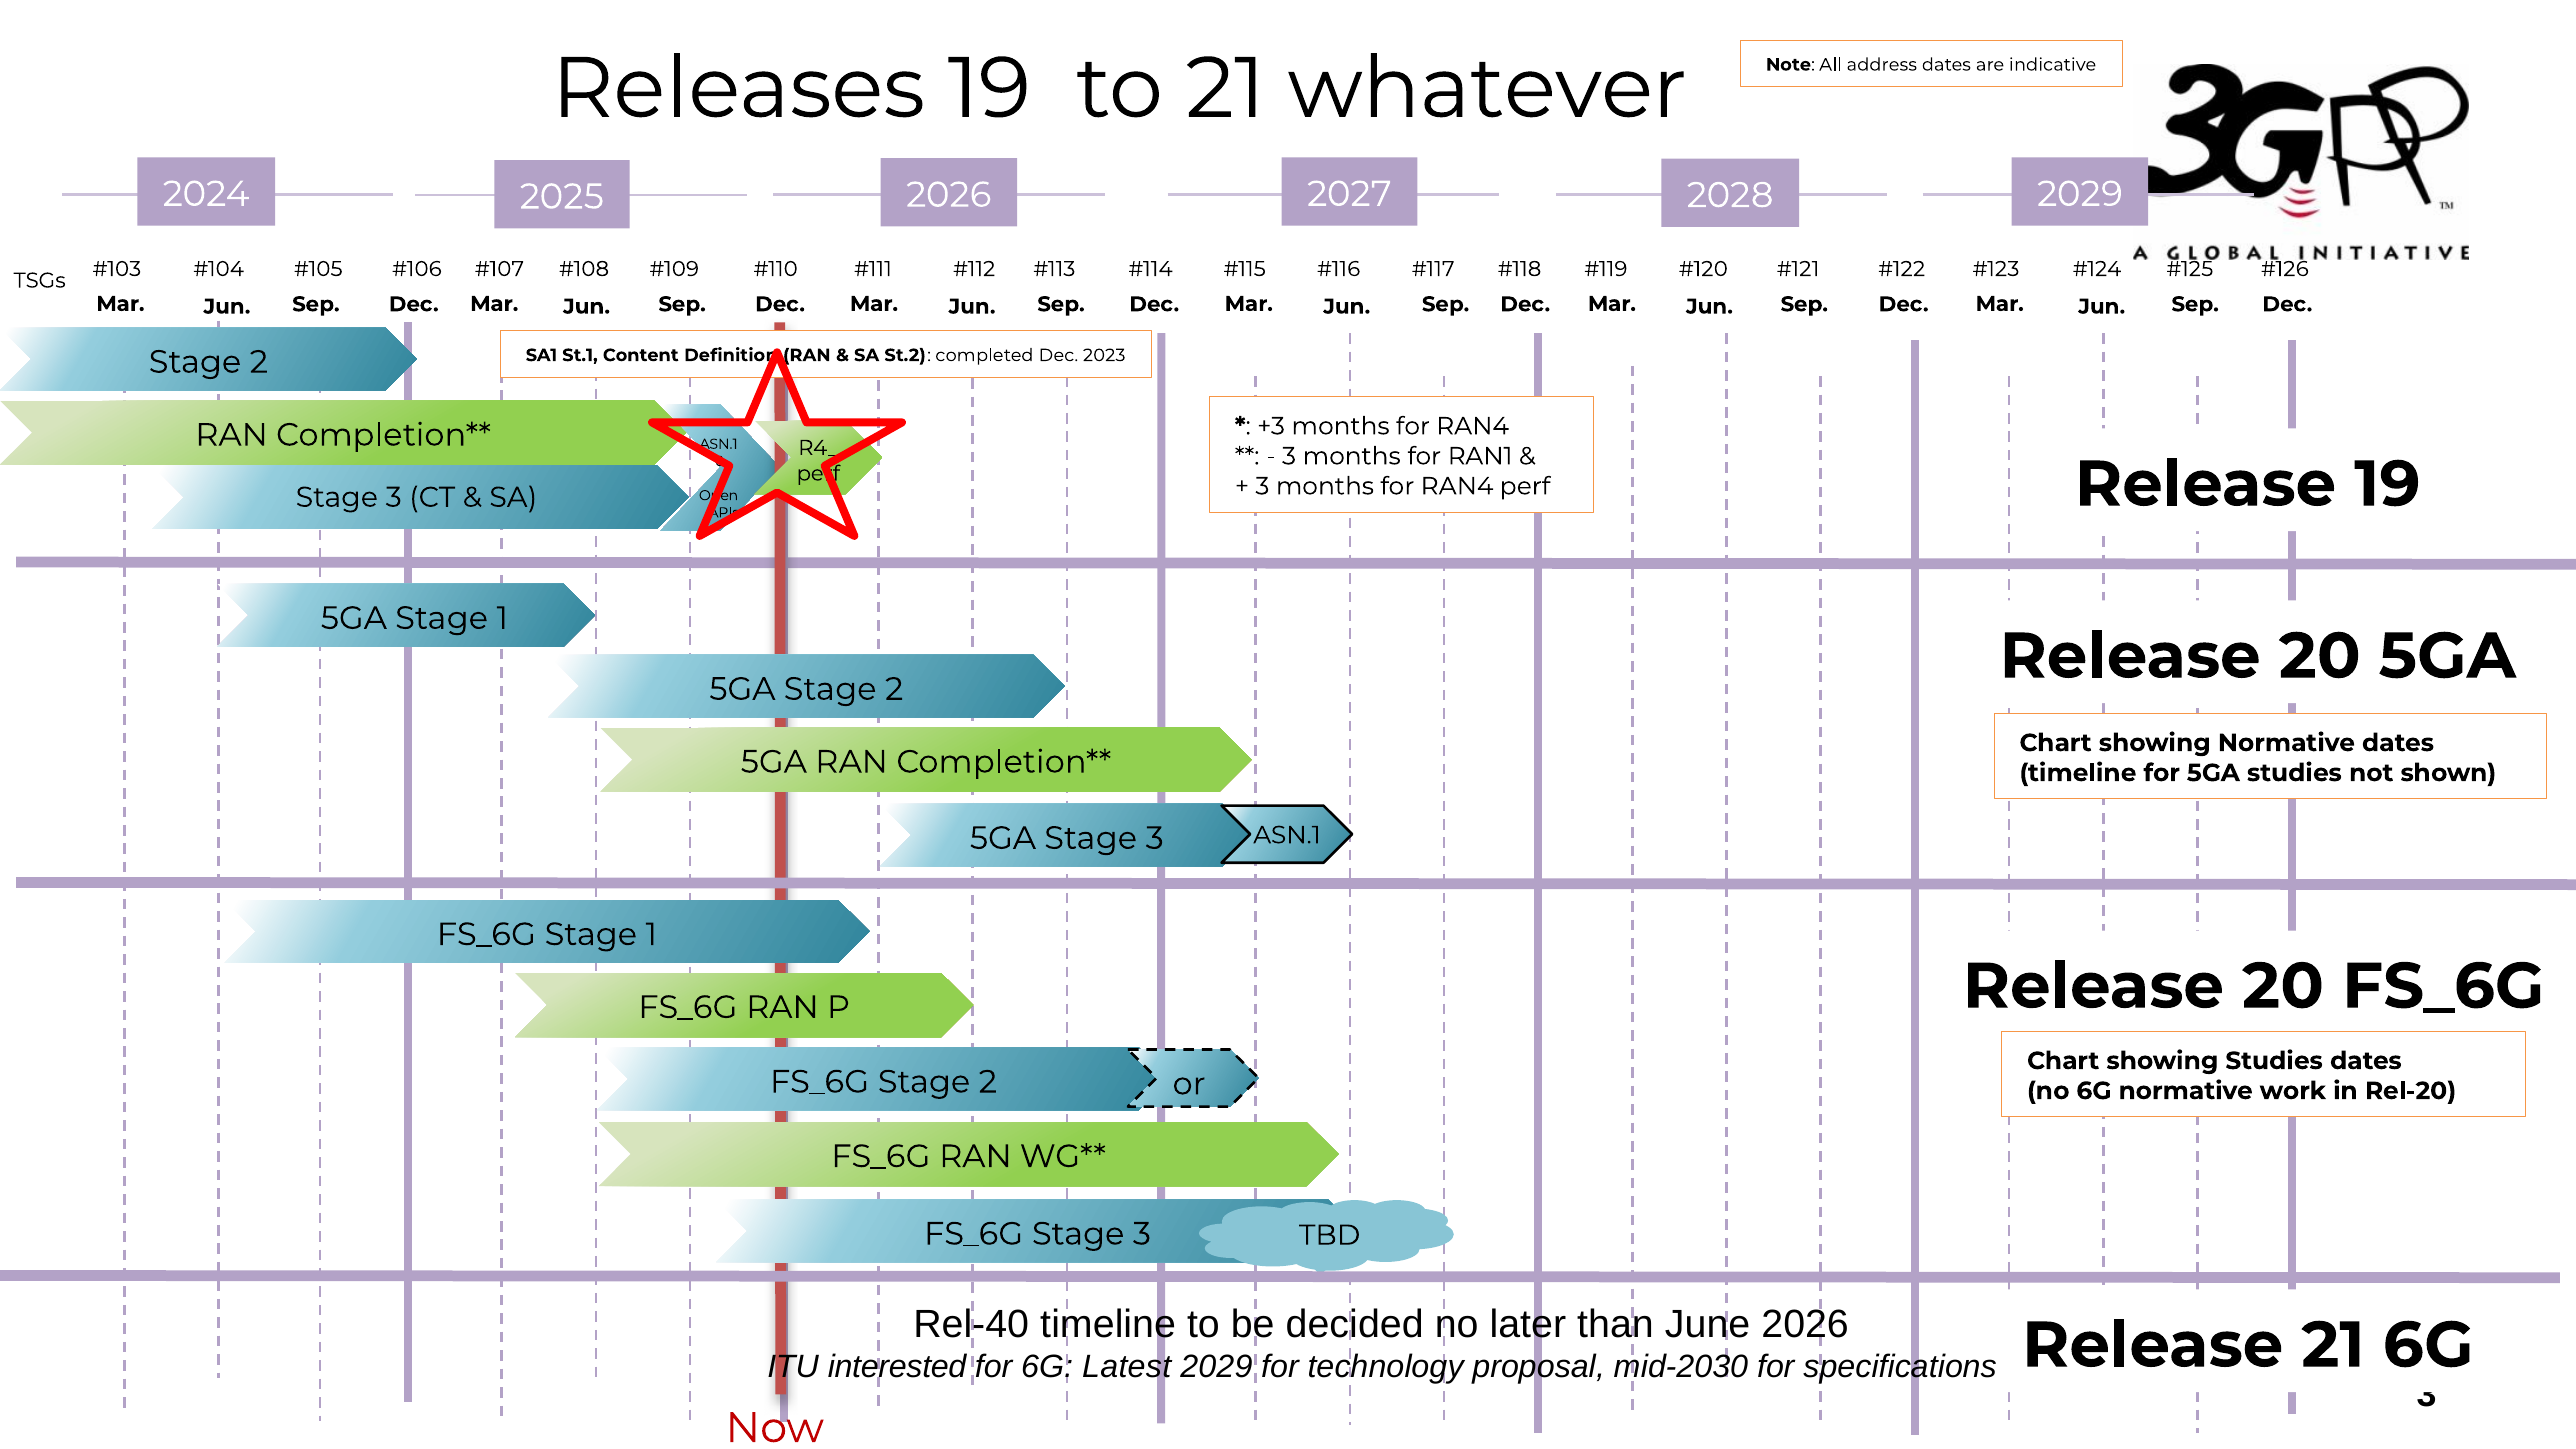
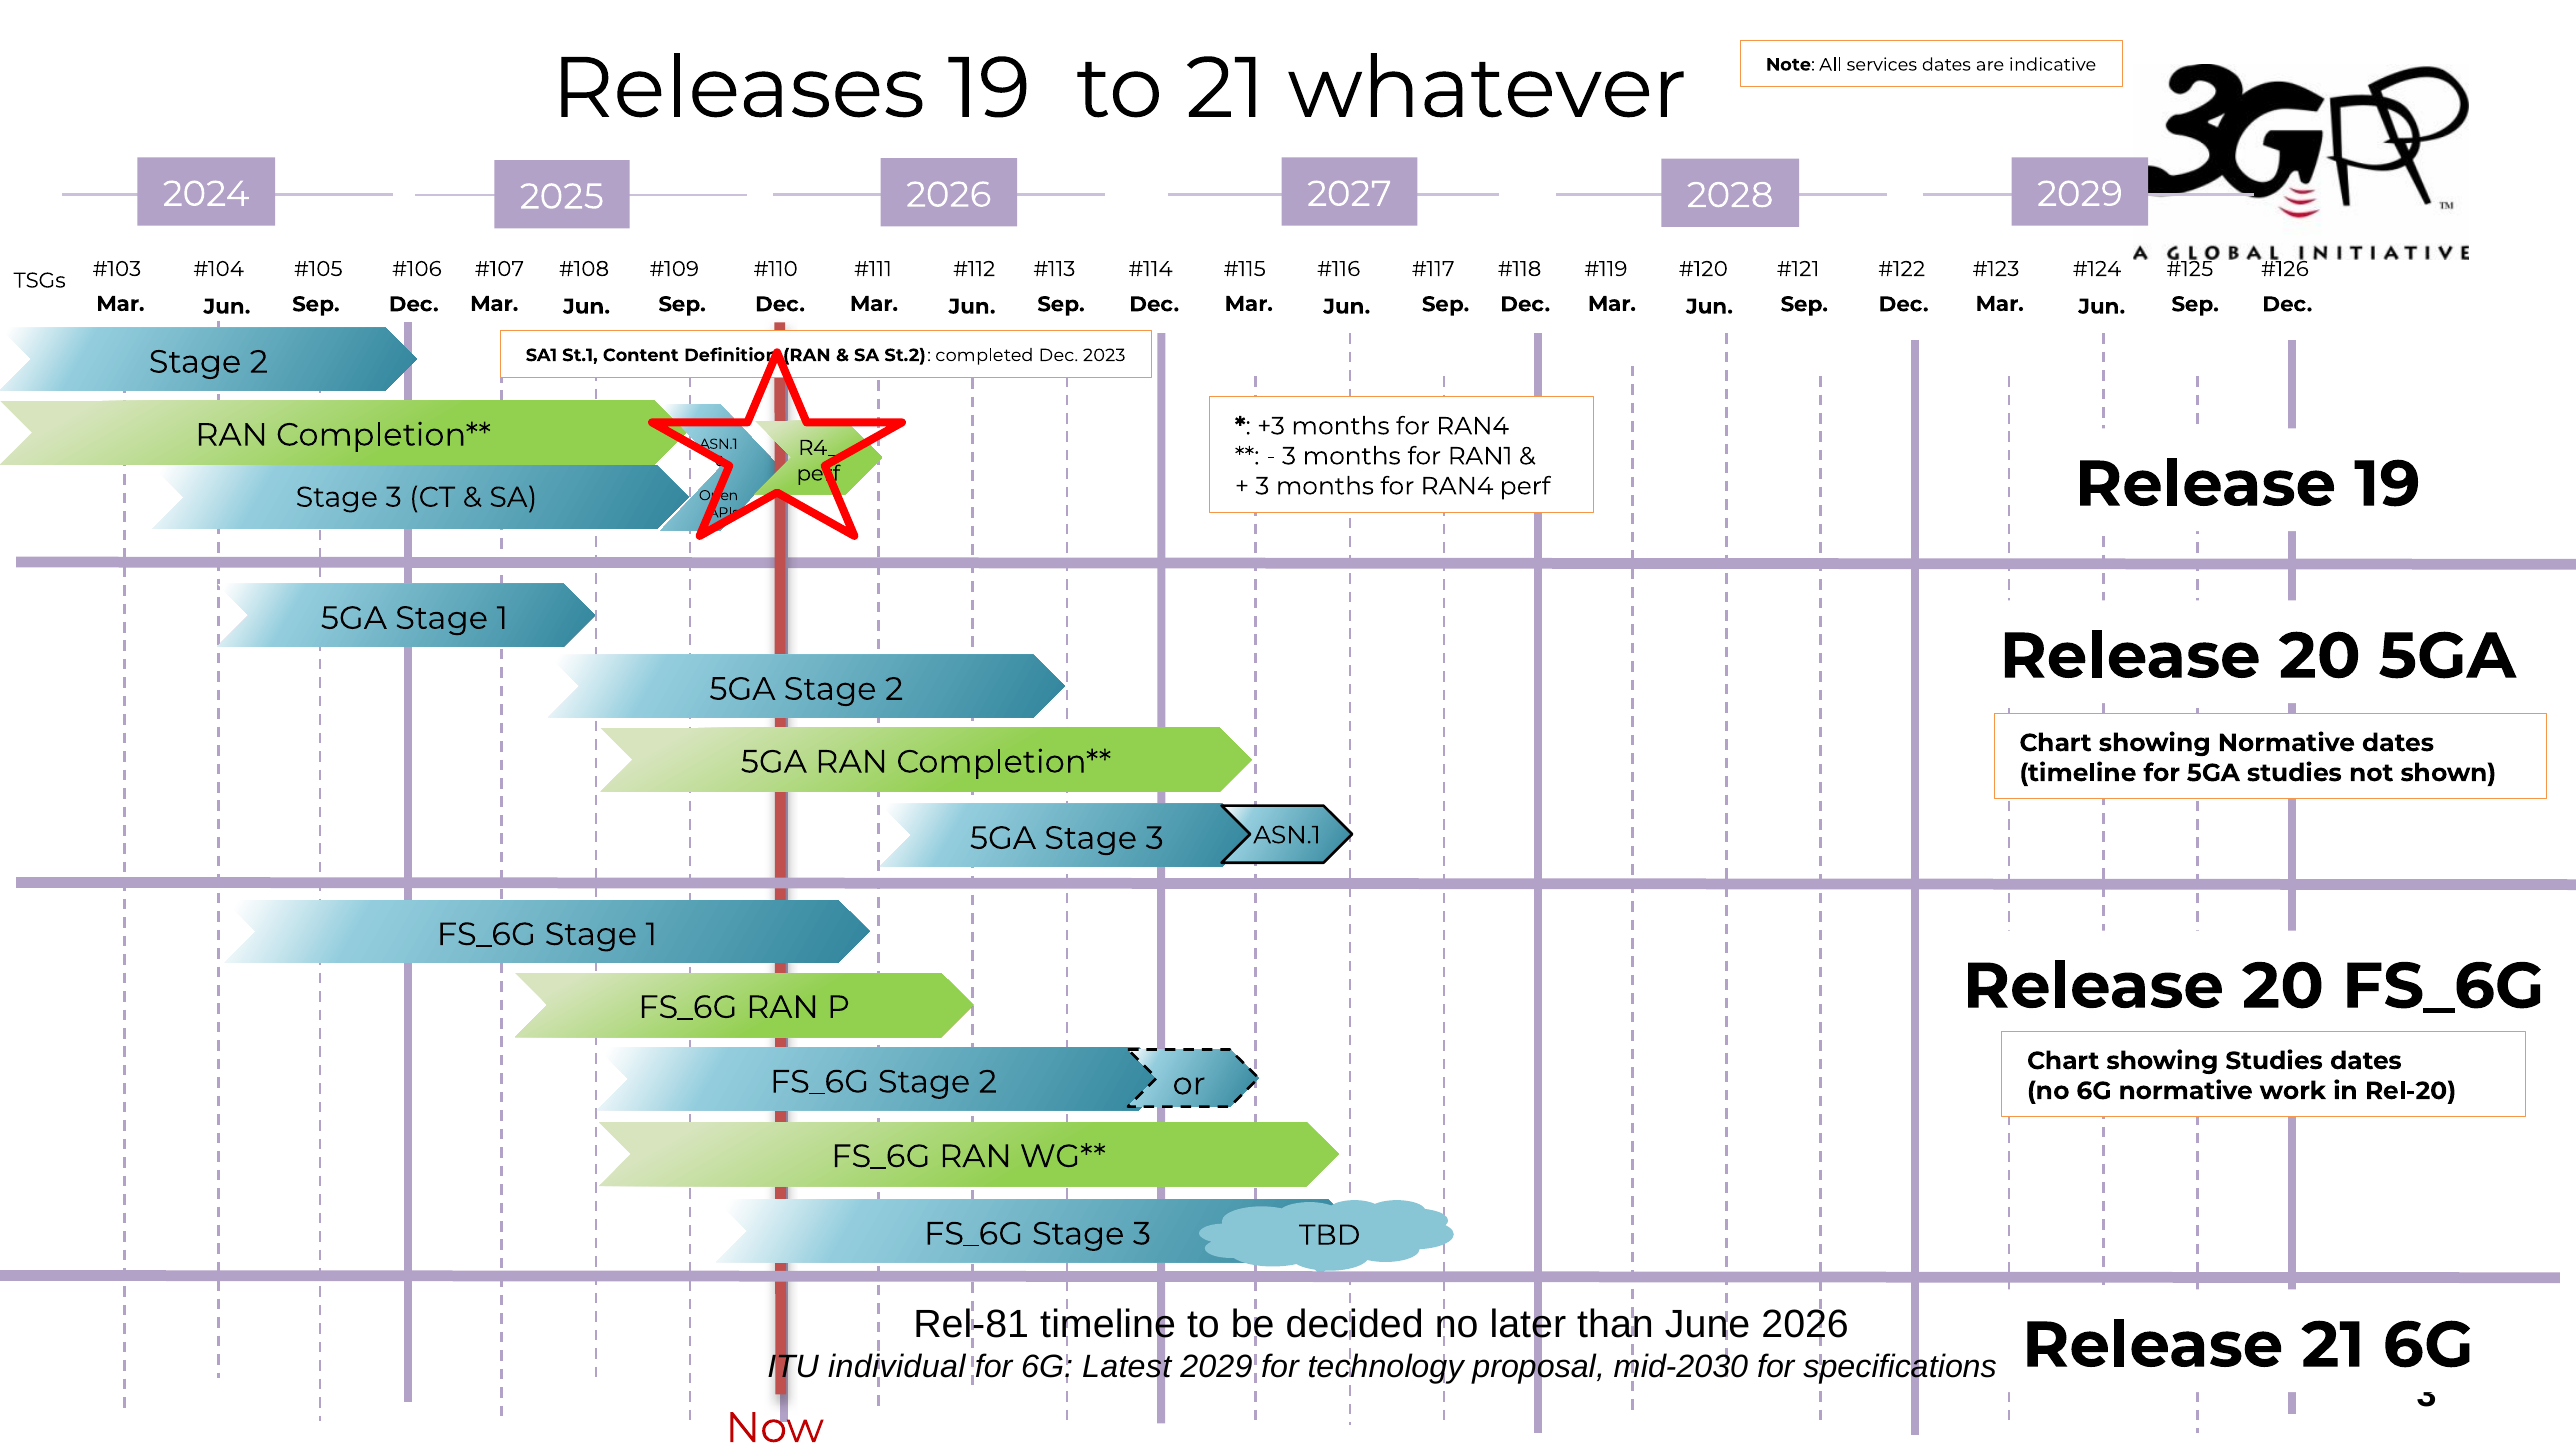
address: address -> services
Rel-40: Rel-40 -> Rel-81
interested: interested -> individual
